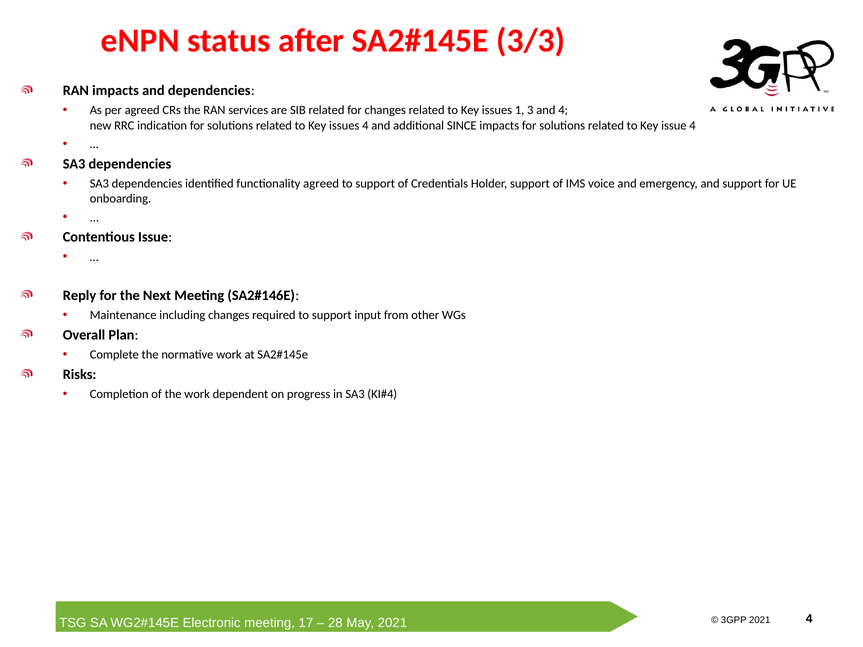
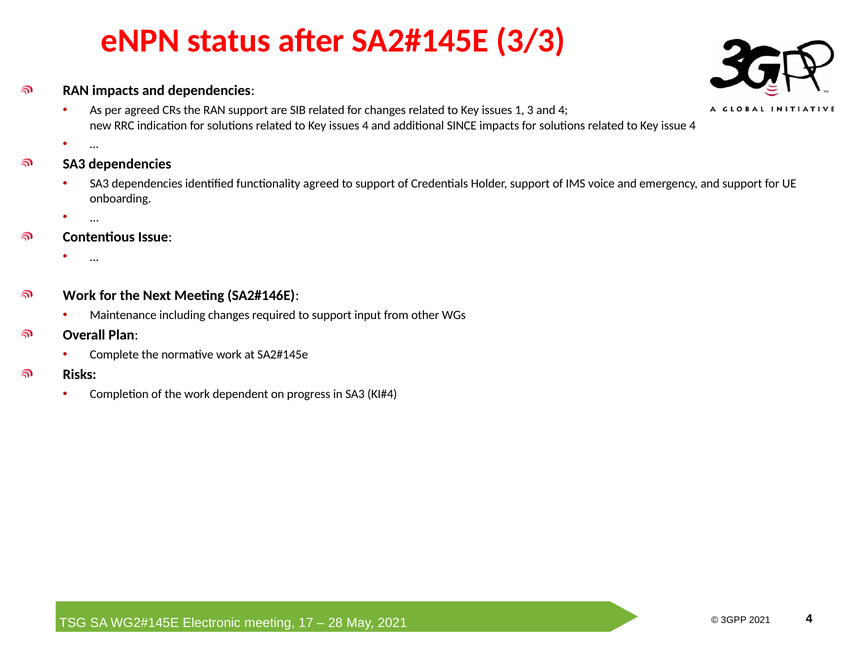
RAN services: services -> support
Reply at (79, 296): Reply -> Work
